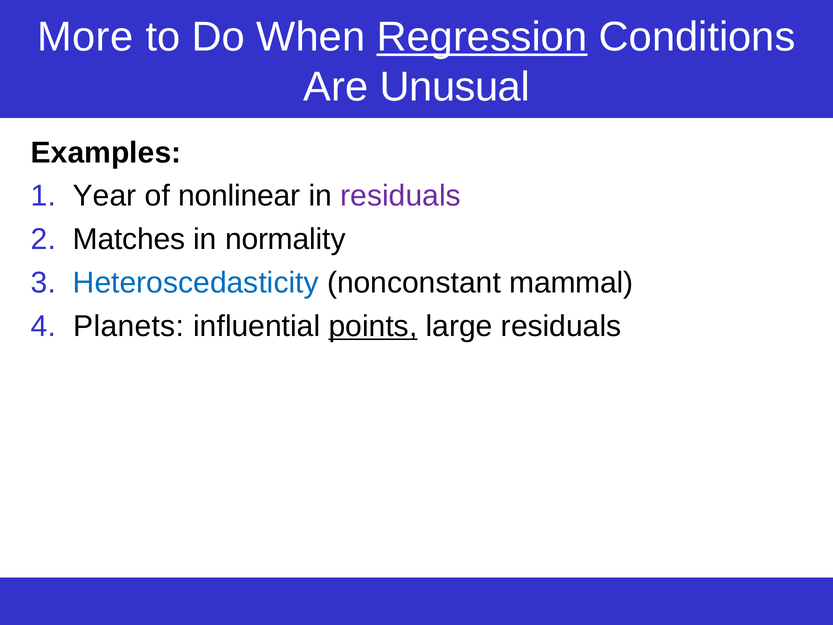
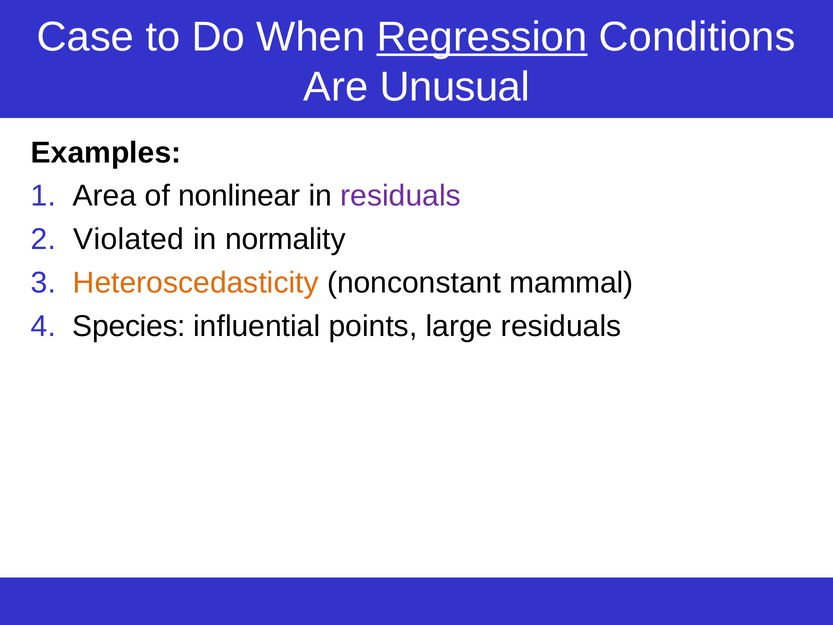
More: More -> Case
Year: Year -> Area
Matches: Matches -> Violated
Heteroscedasticity colour: blue -> orange
Planets: Planets -> Species
points underline: present -> none
